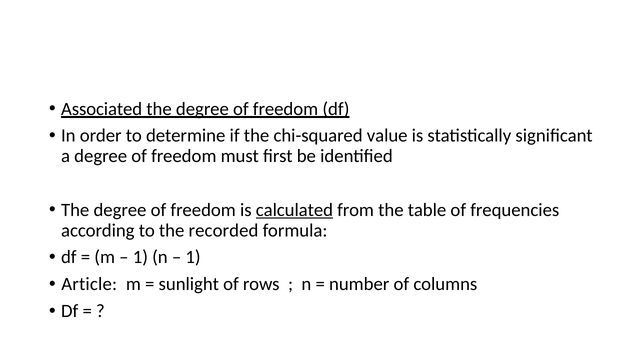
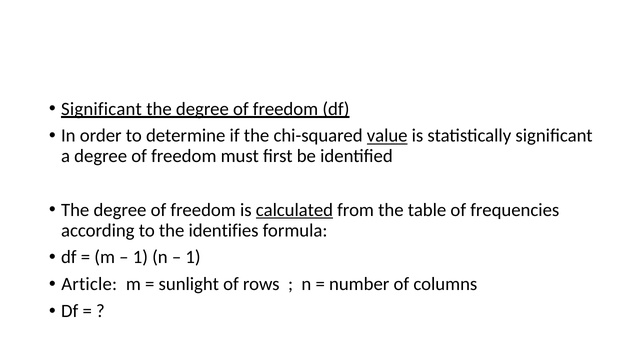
Associated at (102, 109): Associated -> Significant
value underline: none -> present
recorded: recorded -> identifies
